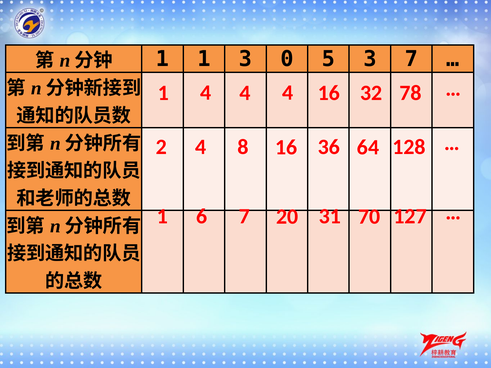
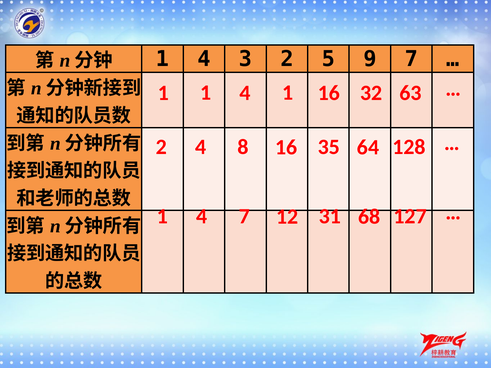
1 at (204, 59): 1 -> 4
3 0: 0 -> 2
5 3: 3 -> 9
1 4: 4 -> 1
4 at (288, 93): 4 -> 1
78: 78 -> 63
36: 36 -> 35
6 at (202, 217): 6 -> 4
20: 20 -> 12
70: 70 -> 68
